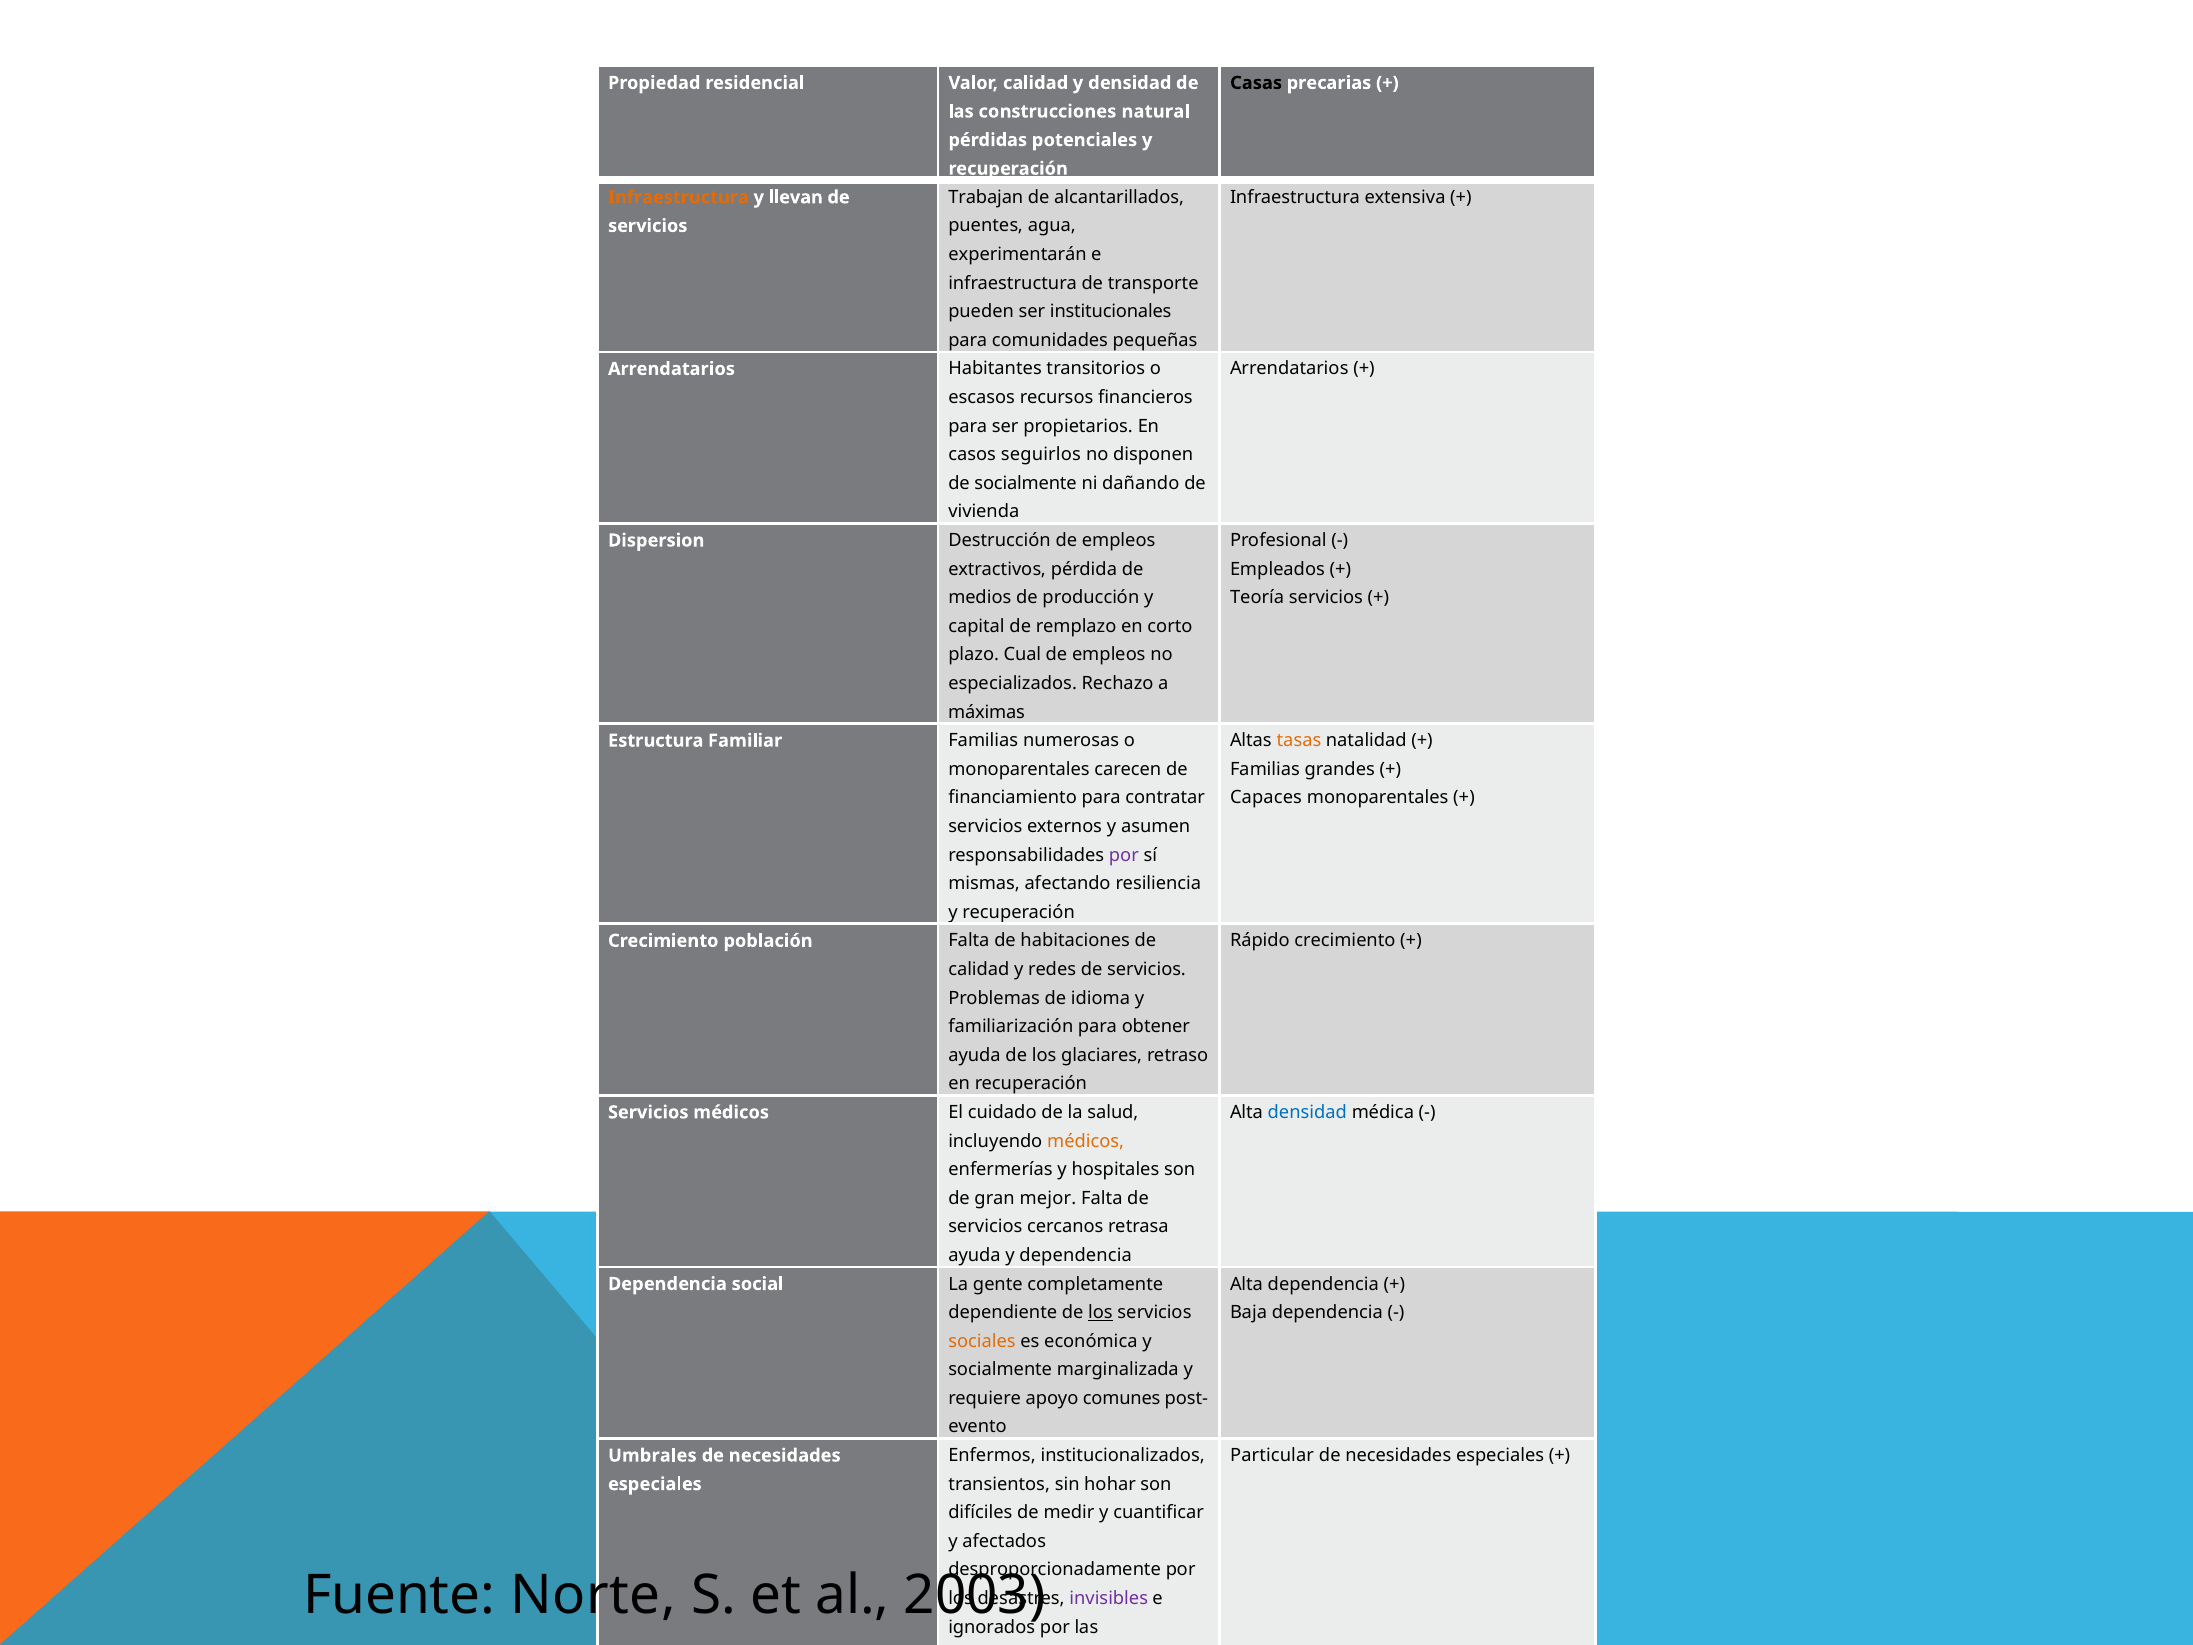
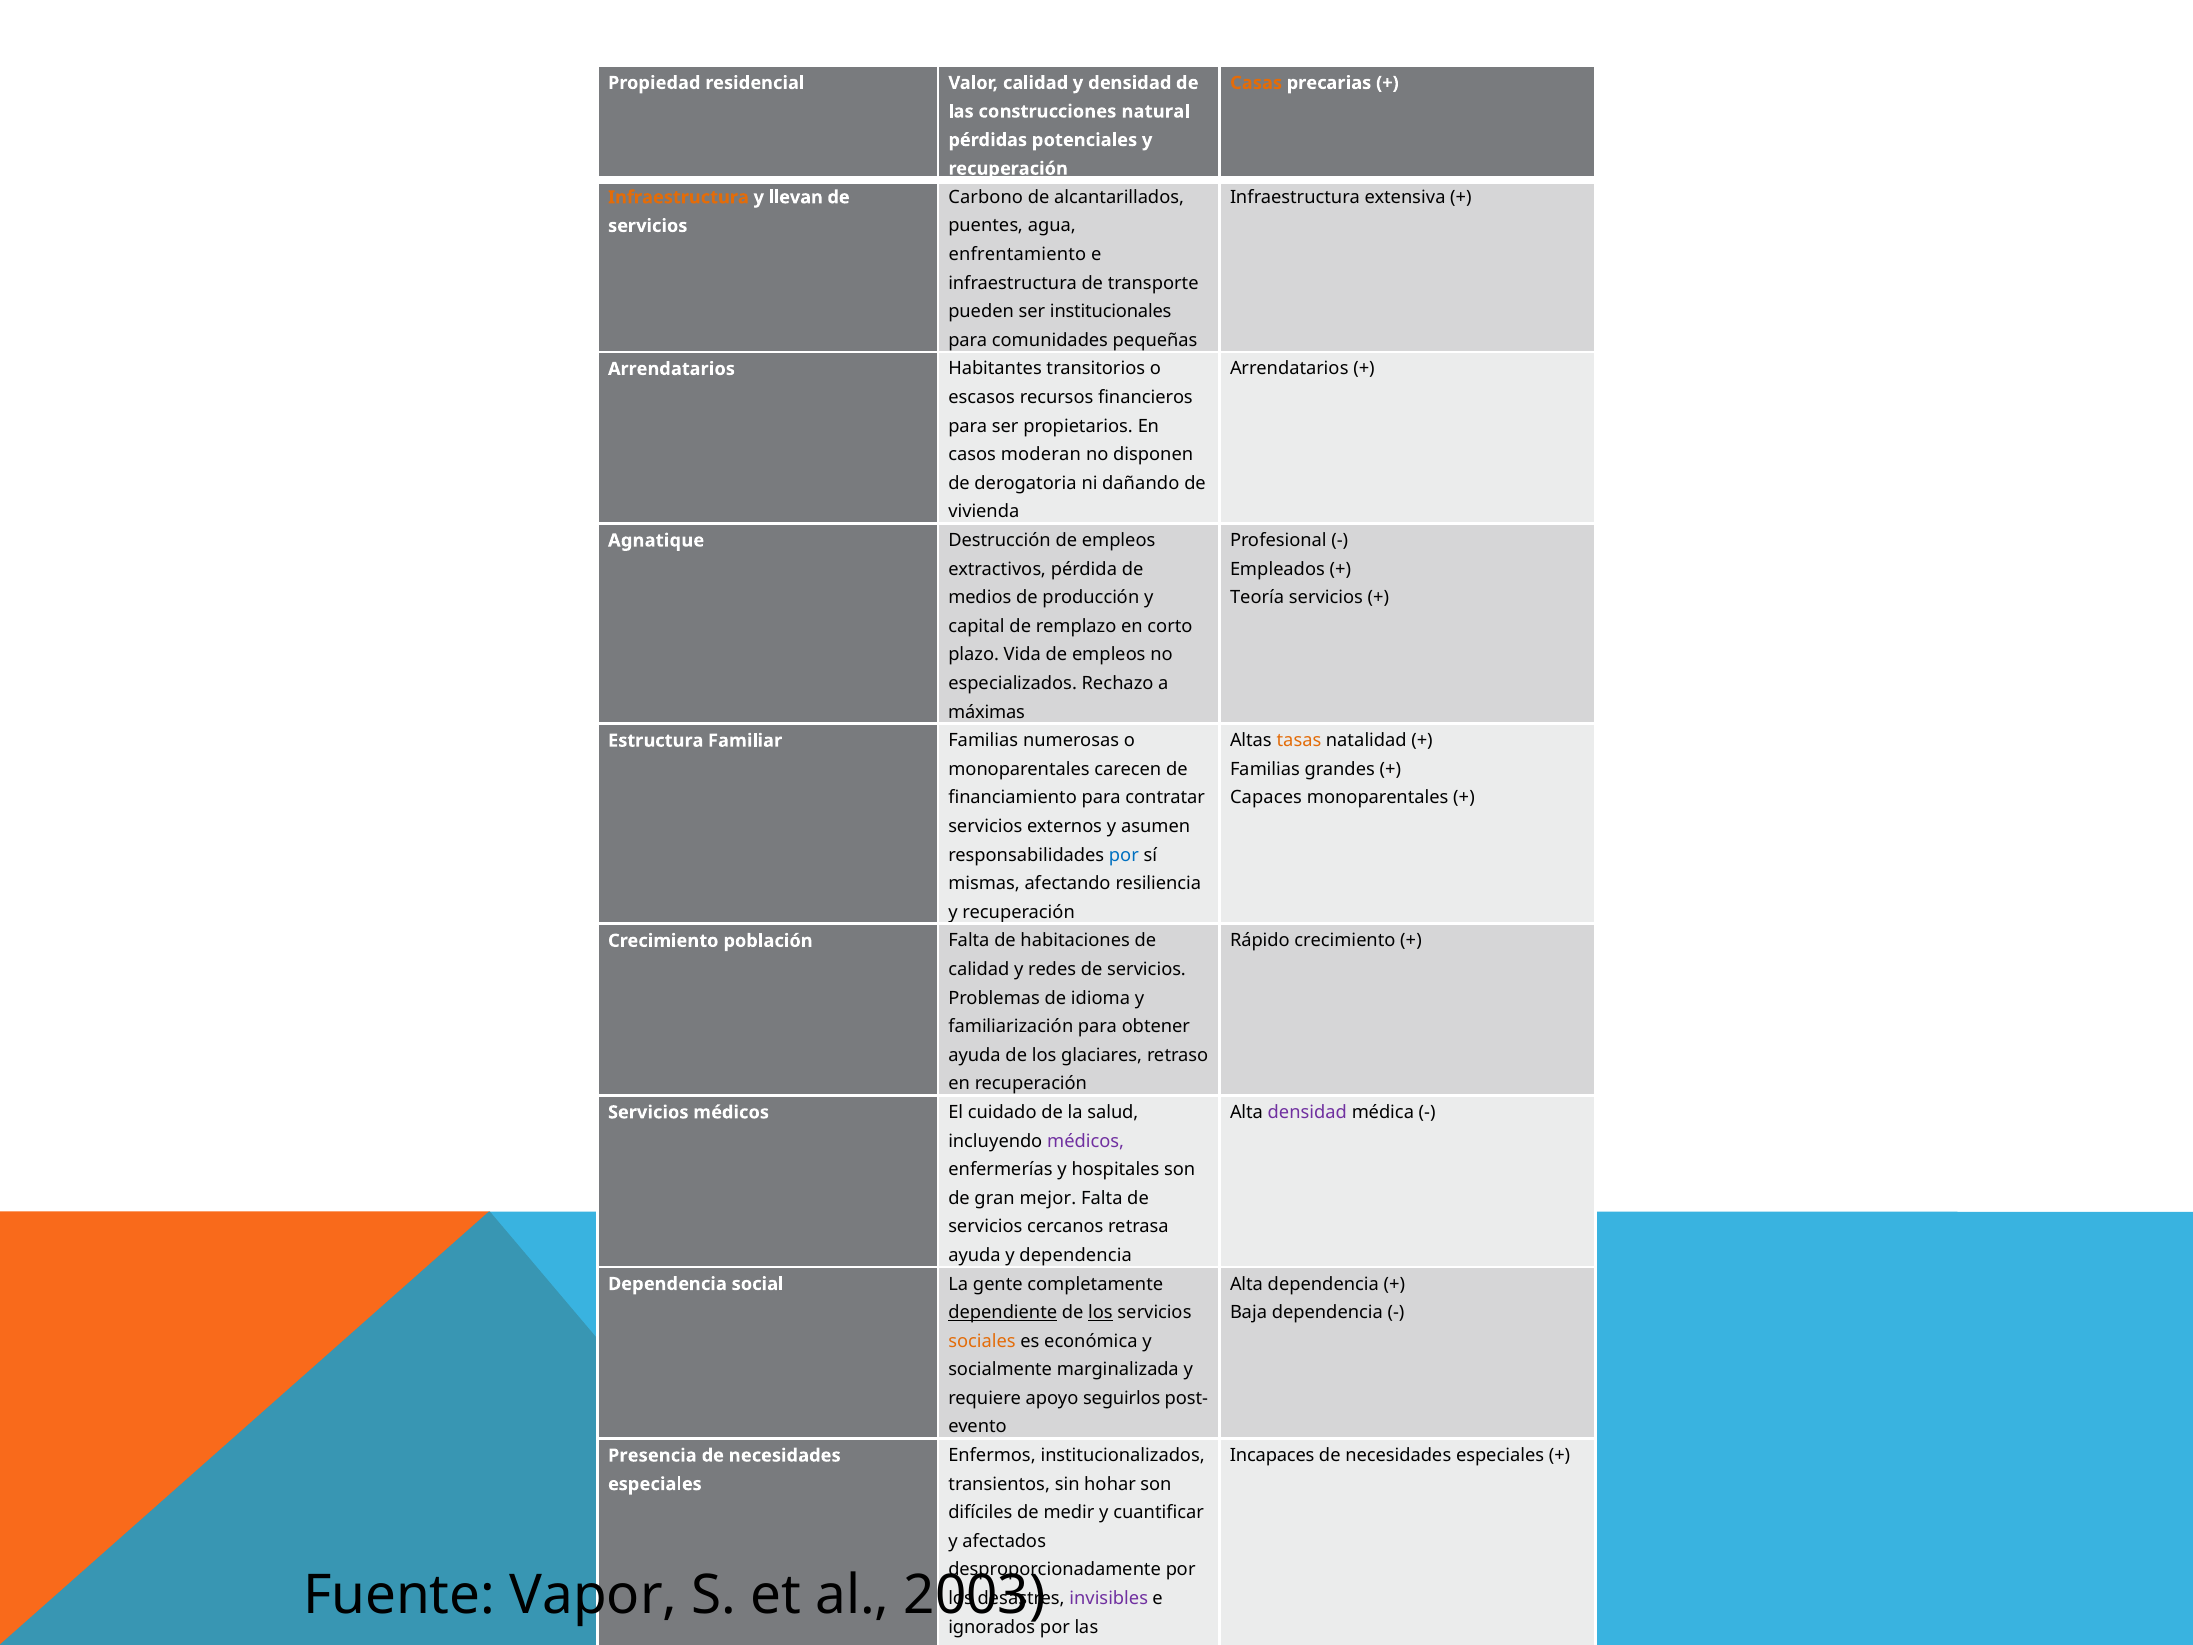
Casas colour: black -> orange
Trabajan: Trabajan -> Carbono
experimentarán: experimentarán -> enfrentamiento
seguirlos: seguirlos -> moderan
de socialmente: socialmente -> derogatoria
Dispersion: Dispersion -> Agnatique
Cual: Cual -> Vida
por at (1124, 855) colour: purple -> blue
densidad at (1307, 1112) colour: blue -> purple
médicos at (1086, 1141) colour: orange -> purple
dependiente underline: none -> present
comunes: comunes -> seguirlos
Particular: Particular -> Incapaces
Umbrales: Umbrales -> Presencia
Norte: Norte -> Vapor
